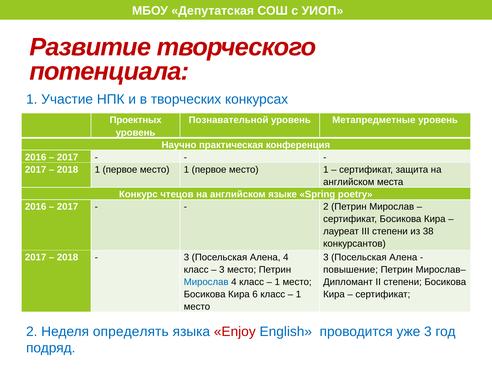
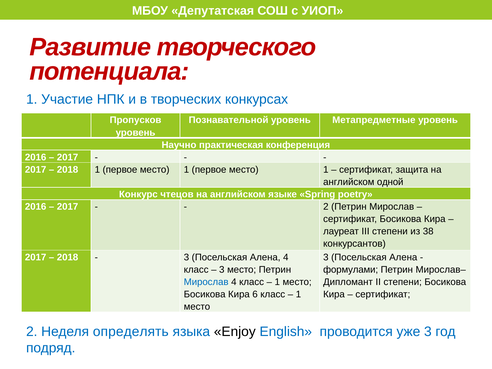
Проектных: Проектных -> Пропусков
места: места -> одной
повышение: повышение -> формулами
Enjoy colour: red -> black
